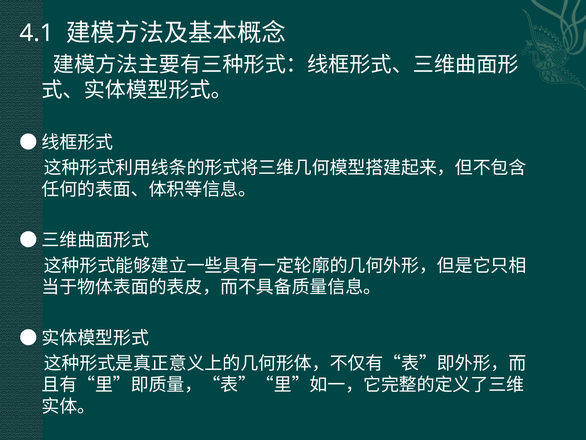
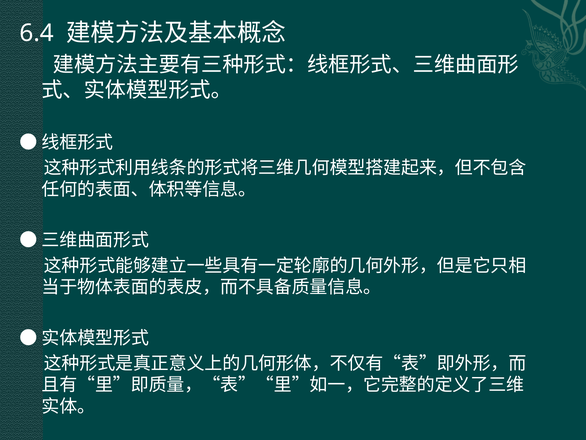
4.1: 4.1 -> 6.4
